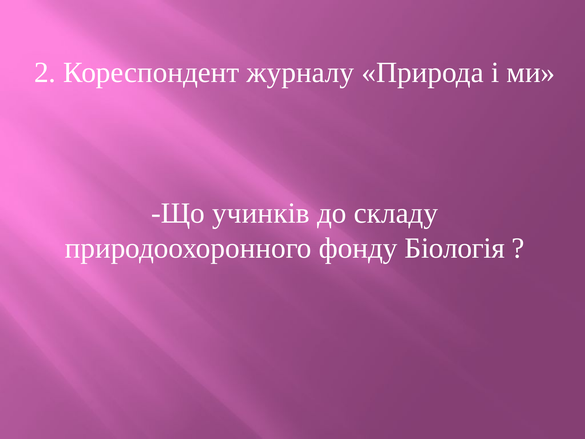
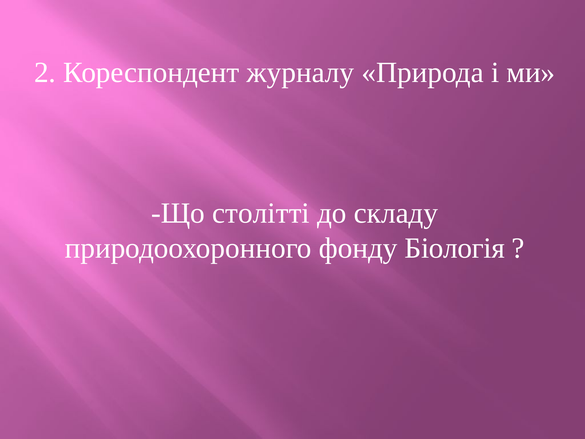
учинків: учинків -> столiттi
